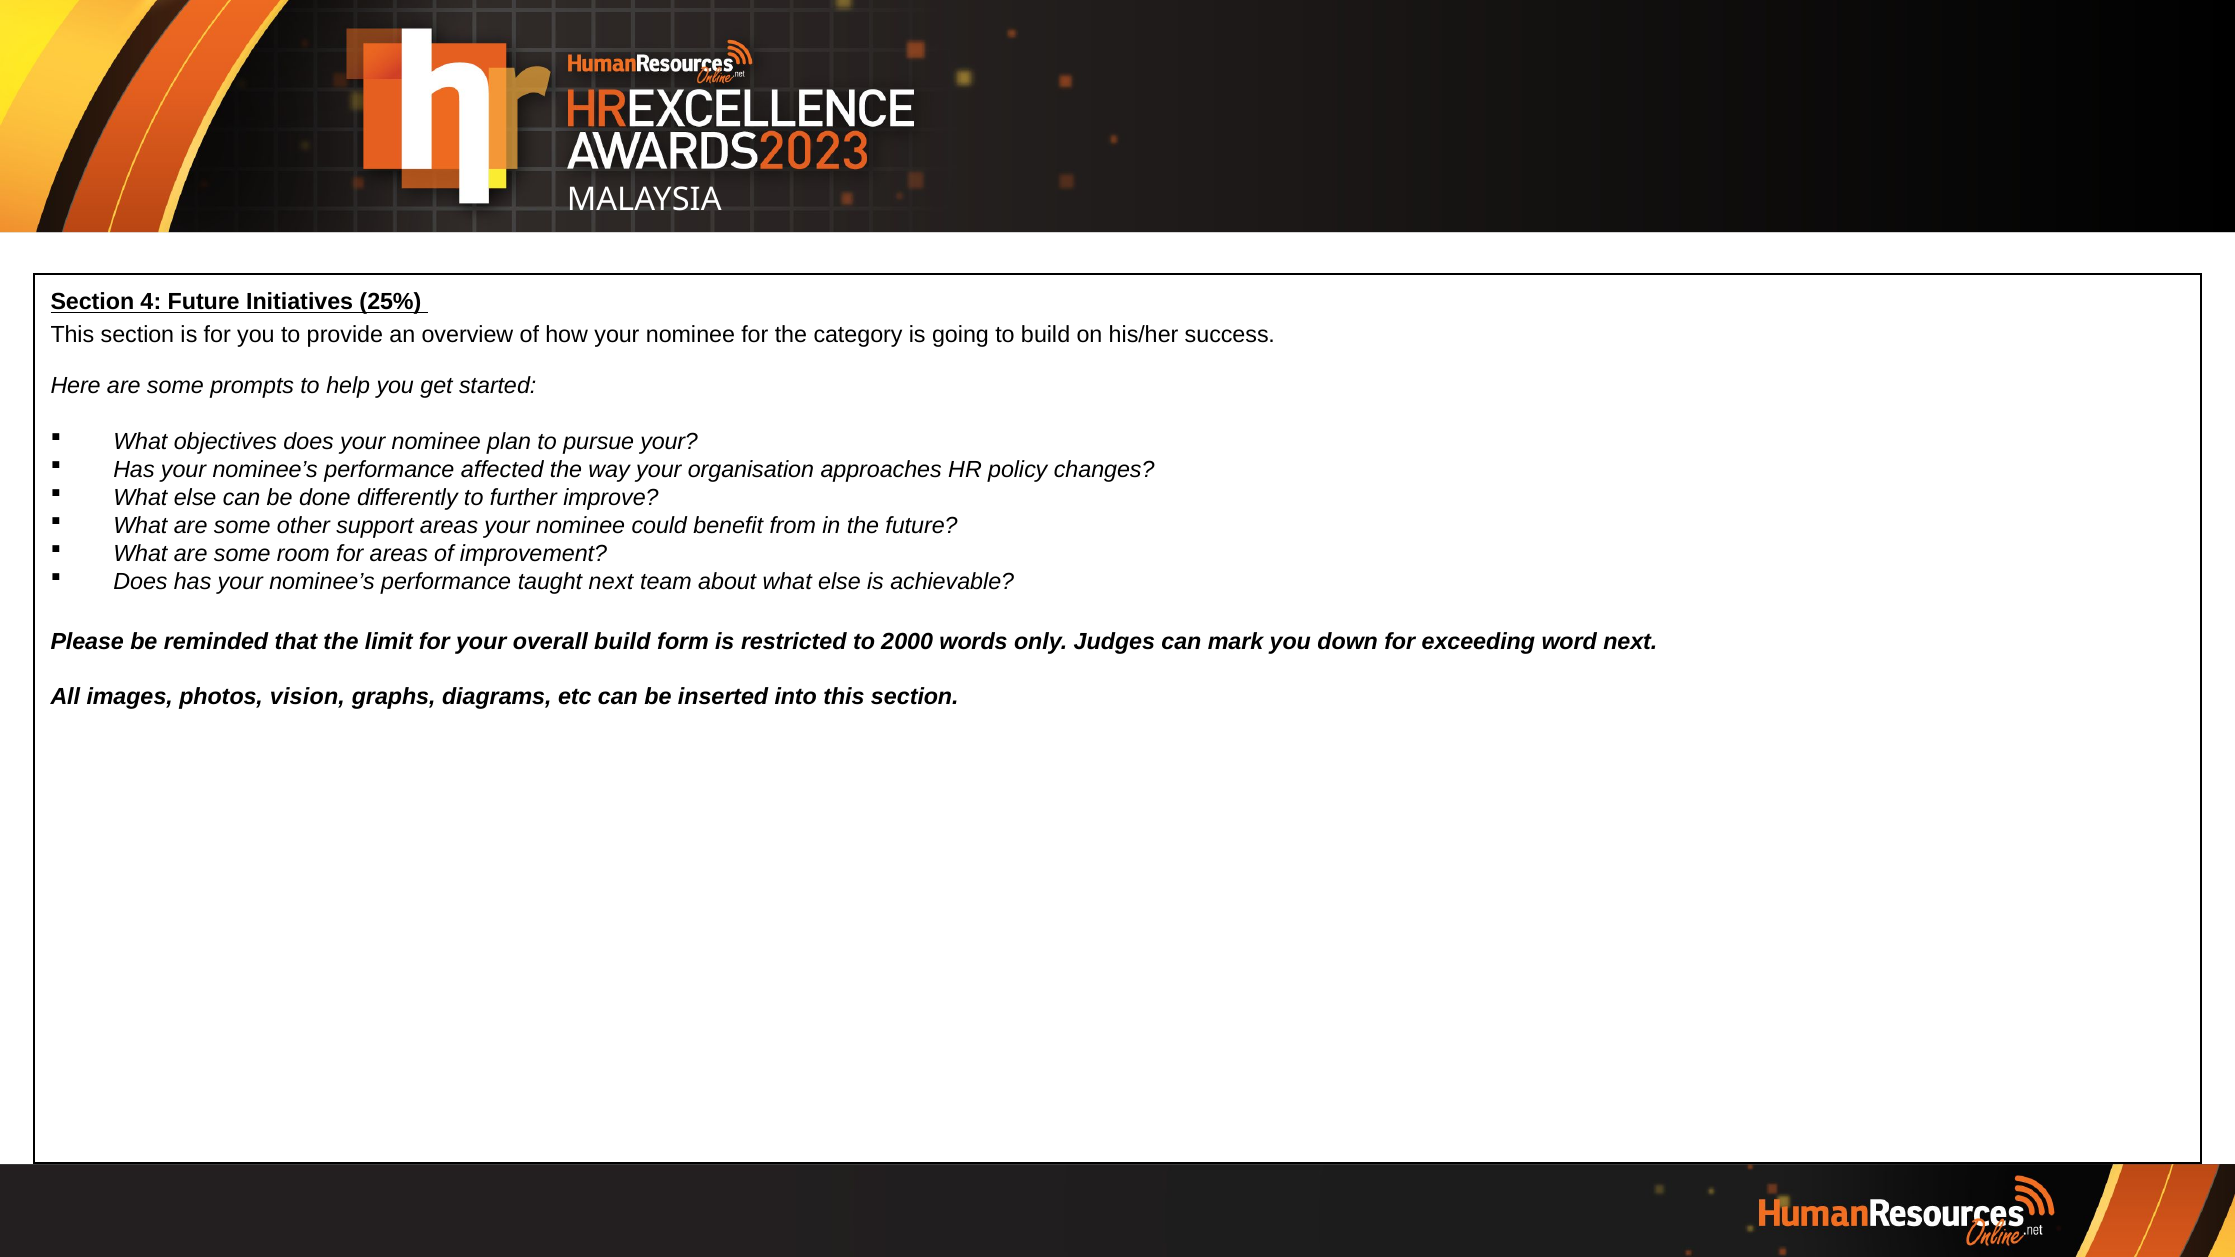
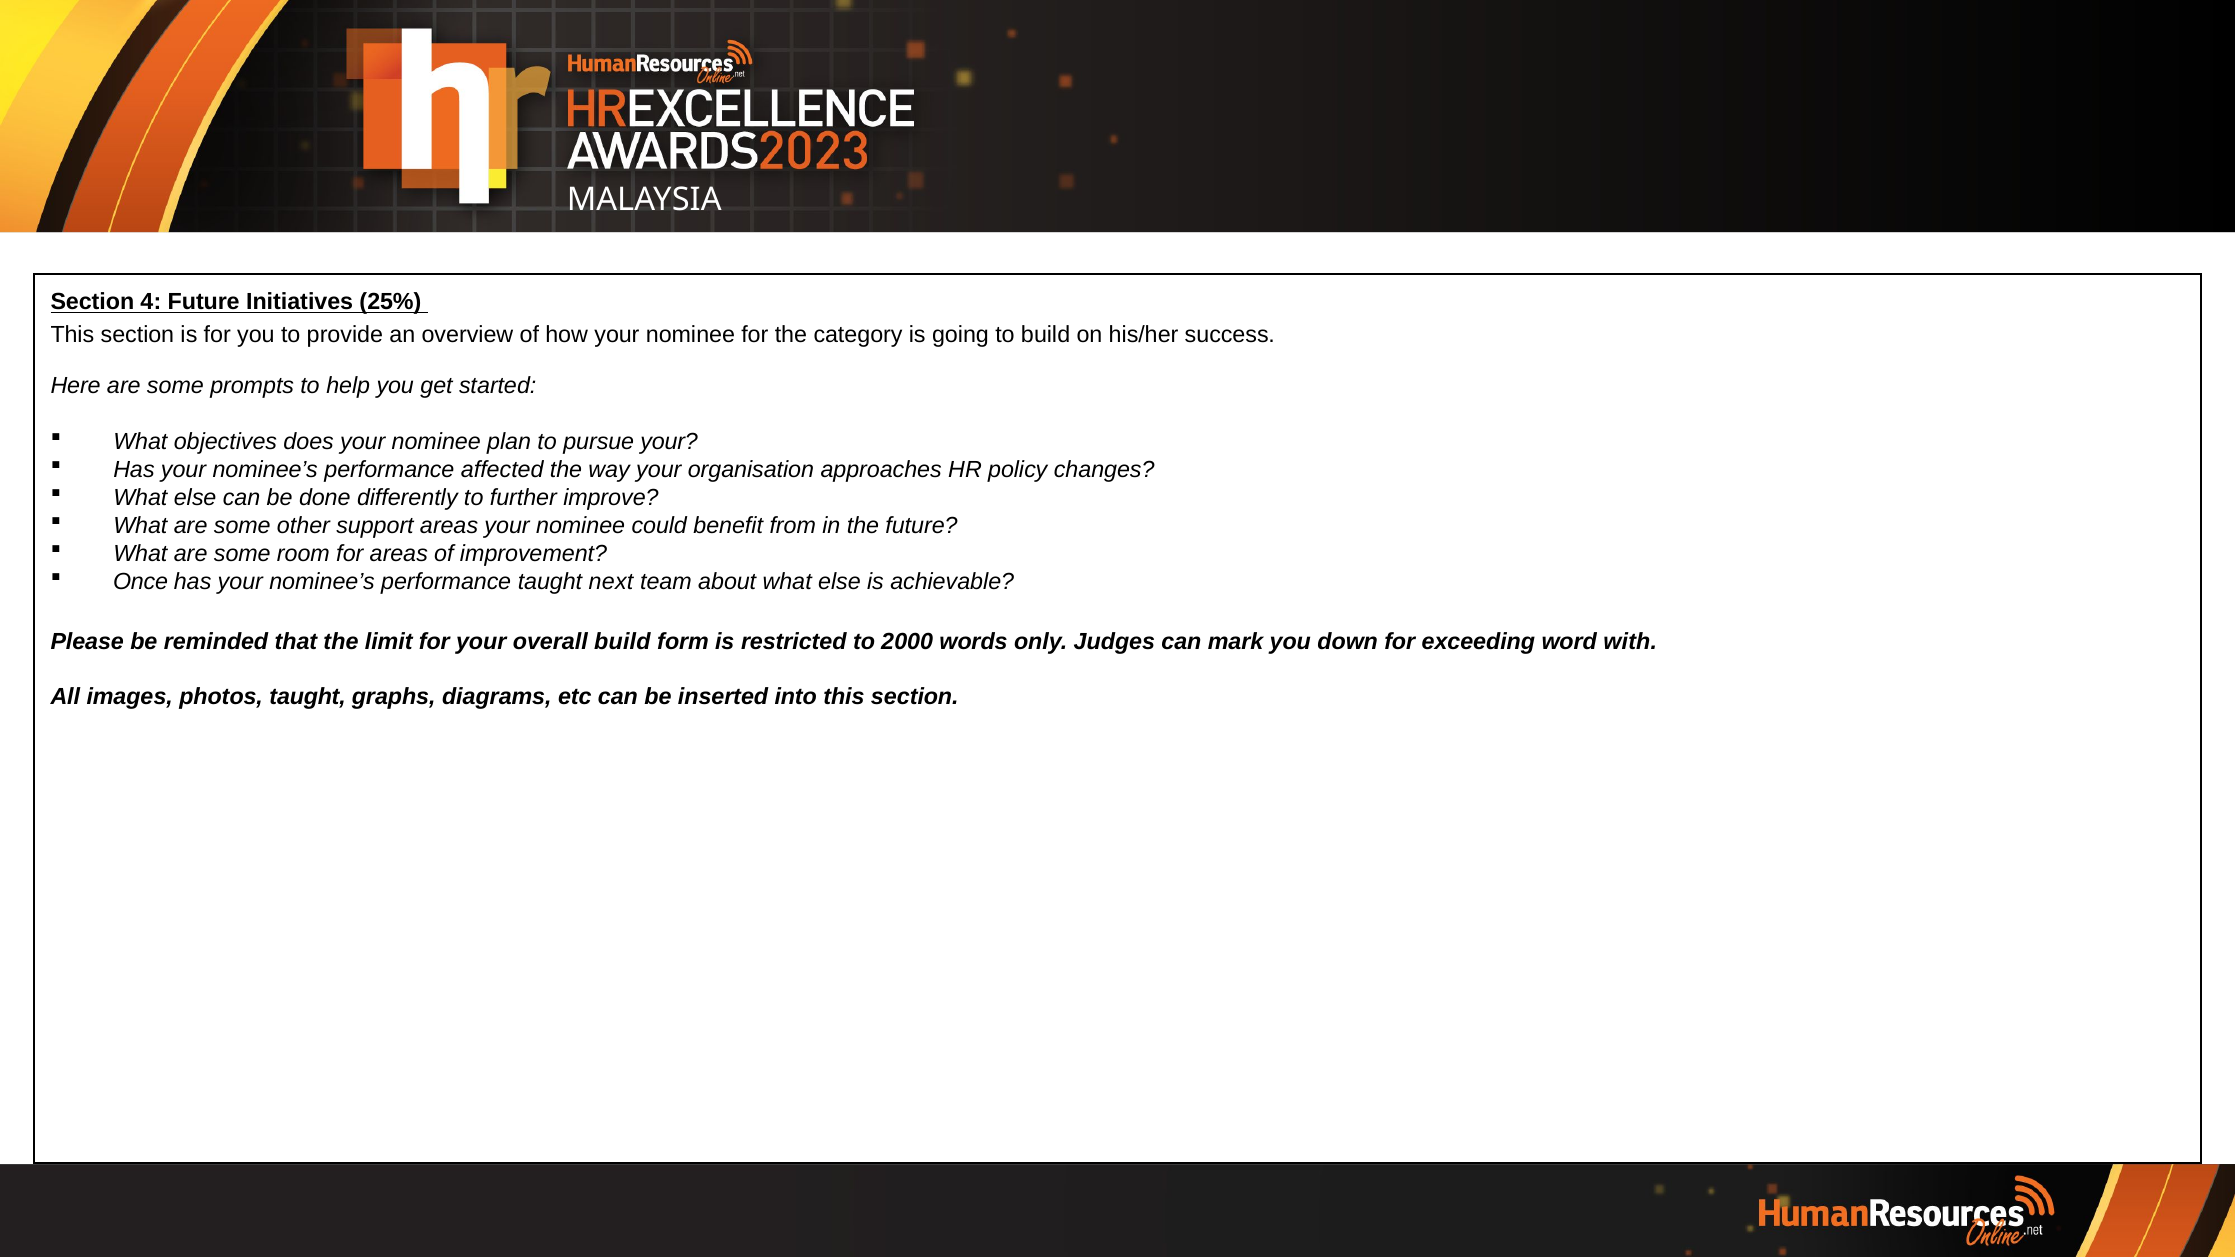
Does at (140, 582): Does -> Once
word next: next -> with
photos vision: vision -> taught
